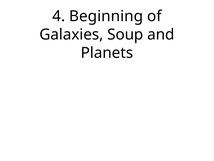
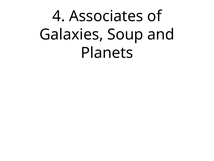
Beginning: Beginning -> Associates
